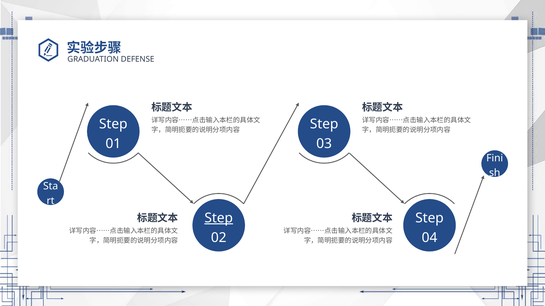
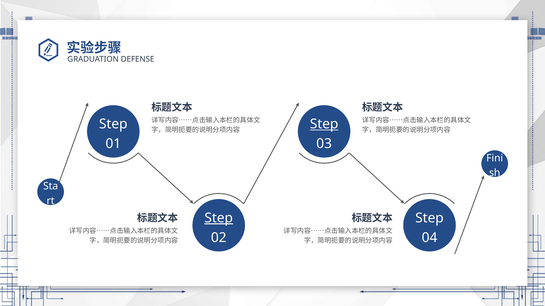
Step at (324, 124) underline: none -> present
